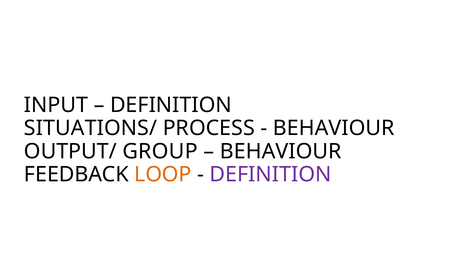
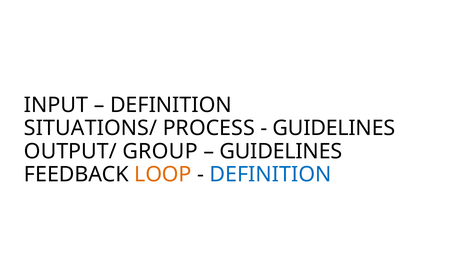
BEHAVIOUR at (334, 128): BEHAVIOUR -> GUIDELINES
BEHAVIOUR at (281, 151): BEHAVIOUR -> GUIDELINES
DEFINITION at (271, 175) colour: purple -> blue
